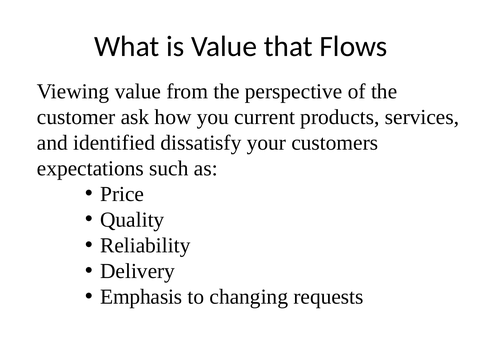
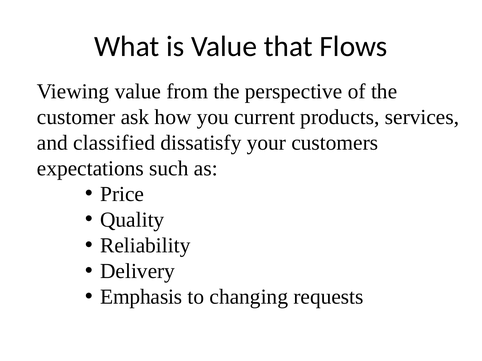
identified: identified -> classified
